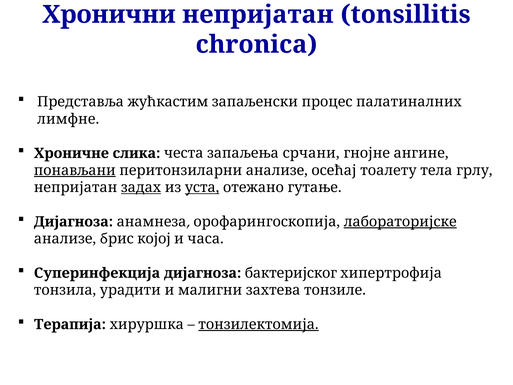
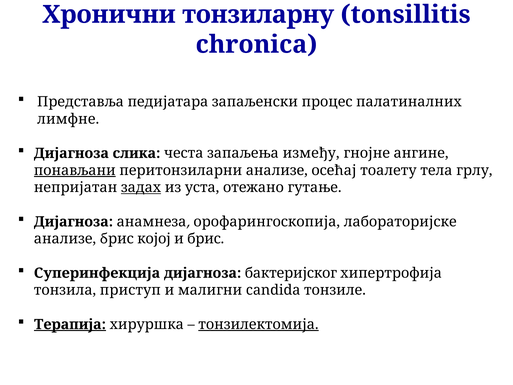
Хронични непријатан: непријатан -> тонзиларну
жућкастим: жућкастим -> педијатара
Хроничне at (71, 153): Хроничне -> Дијагноза
срчани: срчани -> између
уста underline: present -> none
лабораторијске underline: present -> none
и часа: часа -> брис
урадити: урадити -> приступ
захтева: захтева -> candida
Терапија underline: none -> present
